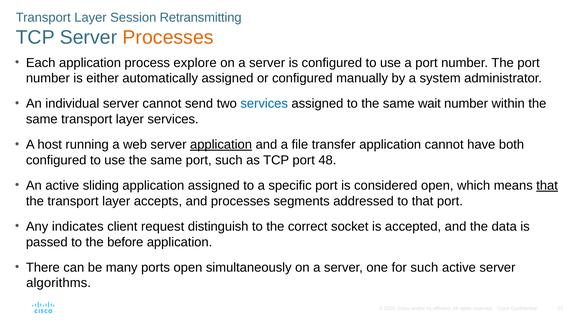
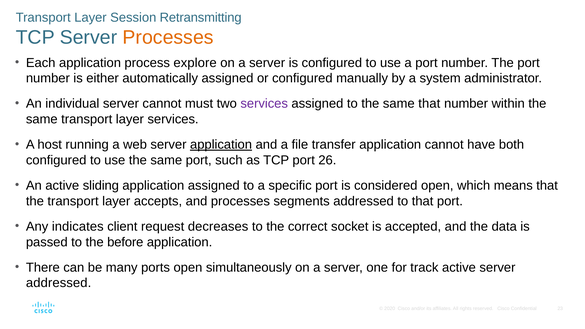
send: send -> must
services at (264, 104) colour: blue -> purple
same wait: wait -> that
48: 48 -> 26
that at (547, 186) underline: present -> none
distinguish: distinguish -> decreases
for such: such -> track
algorithms at (59, 283): algorithms -> addressed
